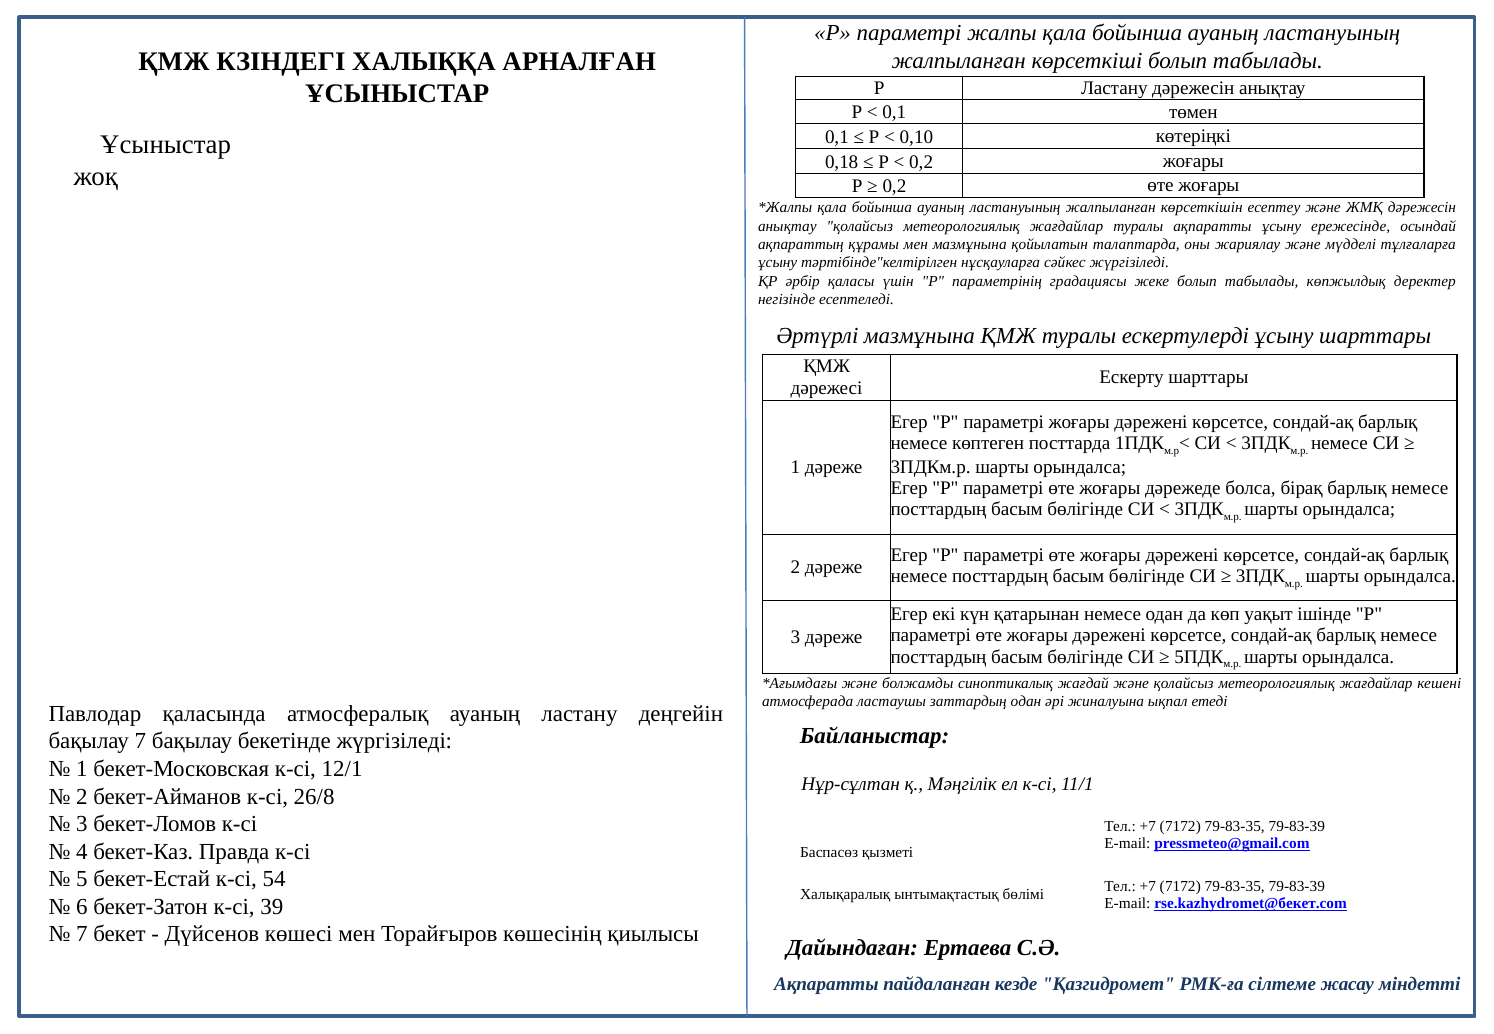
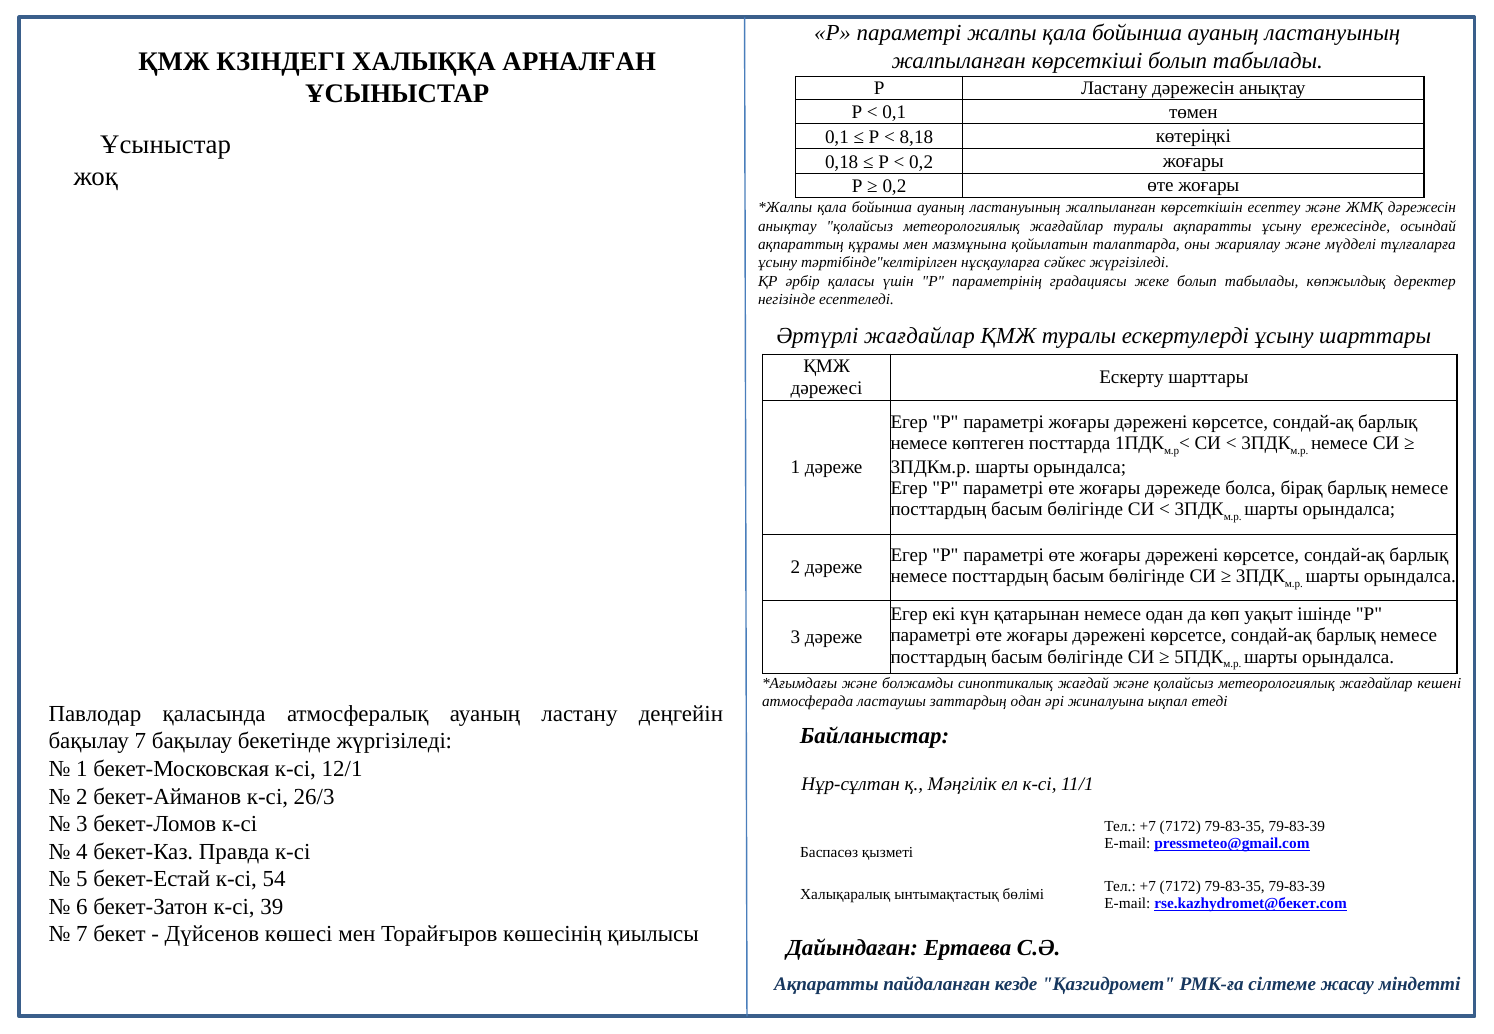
0,10: 0,10 -> 8,18
Әртүрлі мазмұнына: мазмұнына -> жағдайлар
26/8: 26/8 -> 26/3
